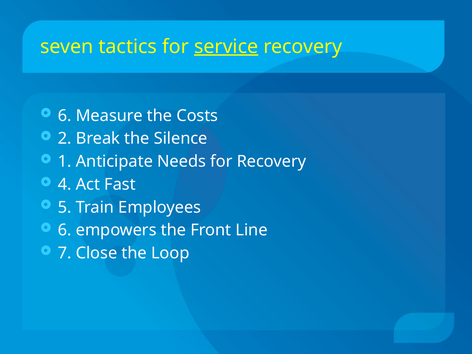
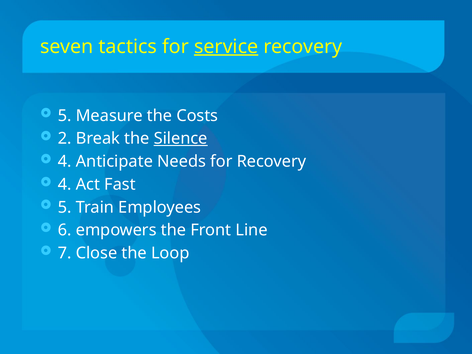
6 at (65, 116): 6 -> 5
Silence underline: none -> present
1 at (65, 161): 1 -> 4
